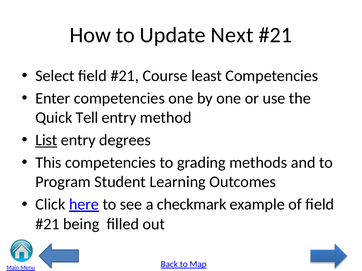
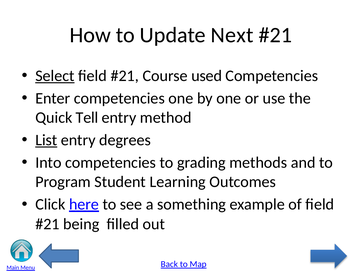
Select underline: none -> present
least: least -> used
This: This -> Into
checkmark: checkmark -> something
